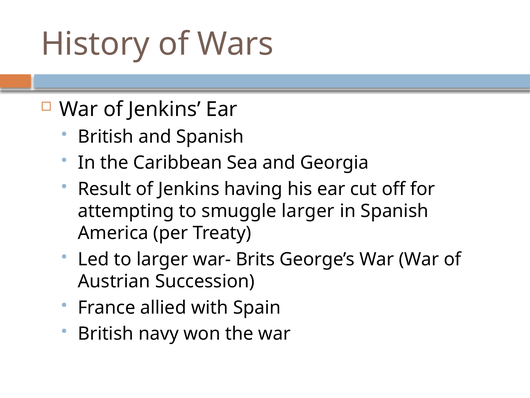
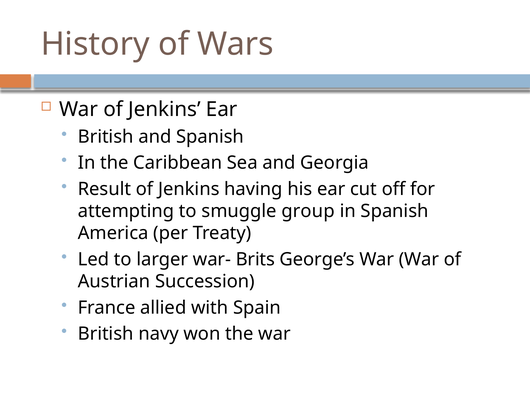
smuggle larger: larger -> group
